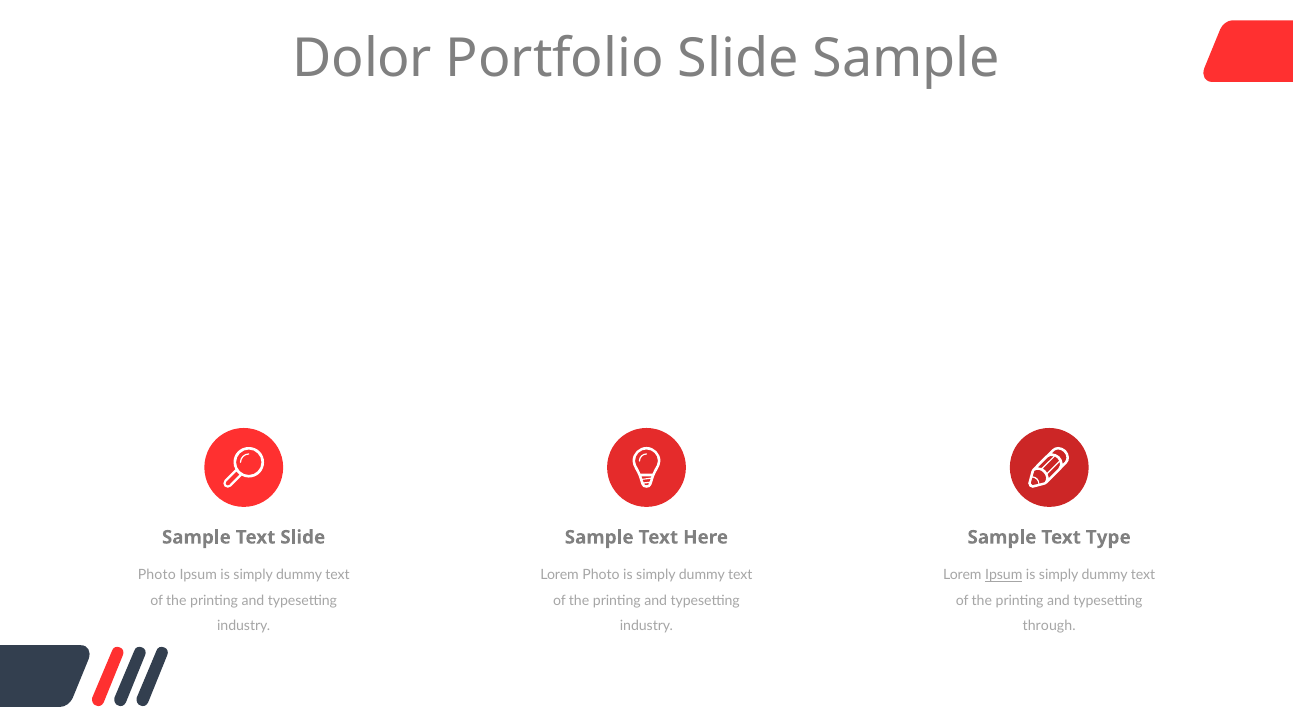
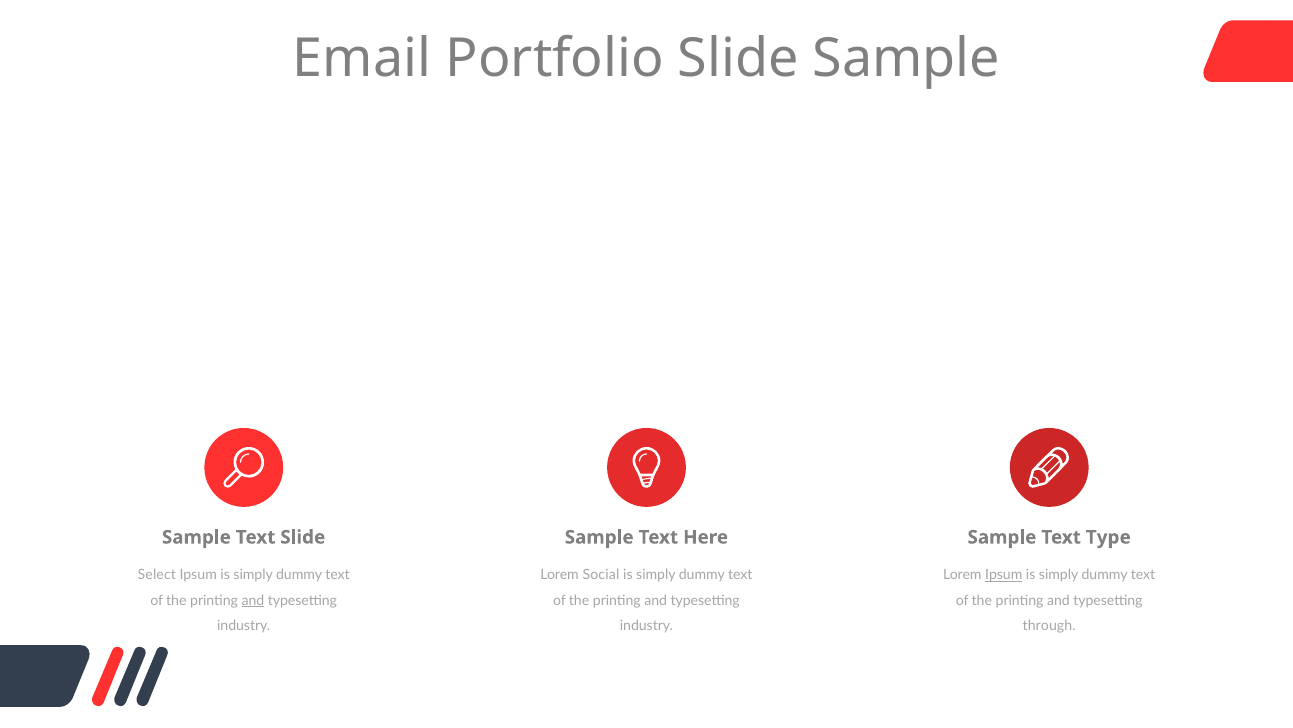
Dolor: Dolor -> Email
Photo at (157, 575): Photo -> Select
Lorem Photo: Photo -> Social
and at (253, 600) underline: none -> present
